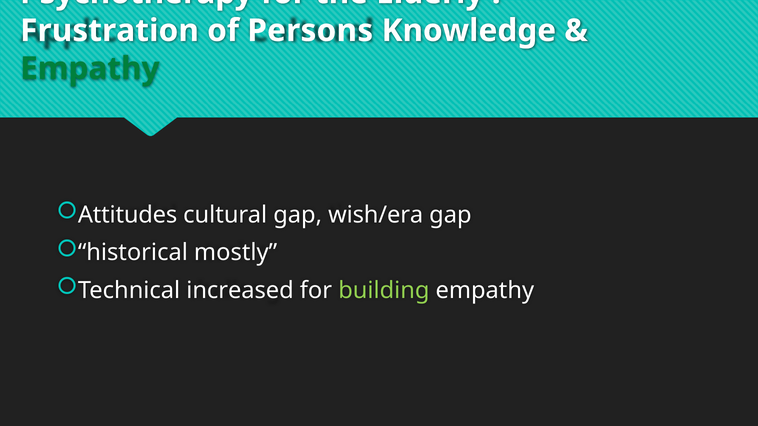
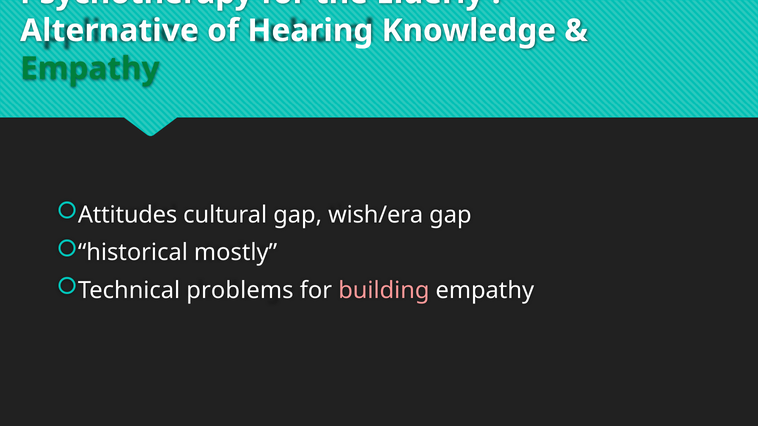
Frustration: Frustration -> Alternative
Persons: Persons -> Hearing
increased: increased -> problems
building colour: light green -> pink
